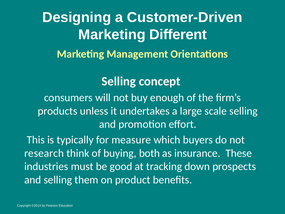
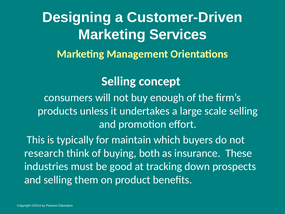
Different: Different -> Services
measure: measure -> maintain
